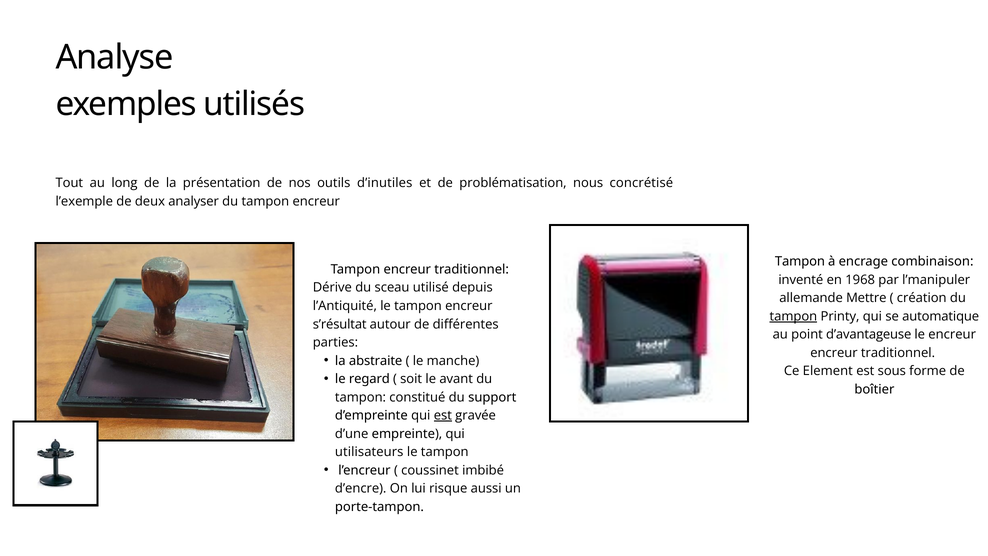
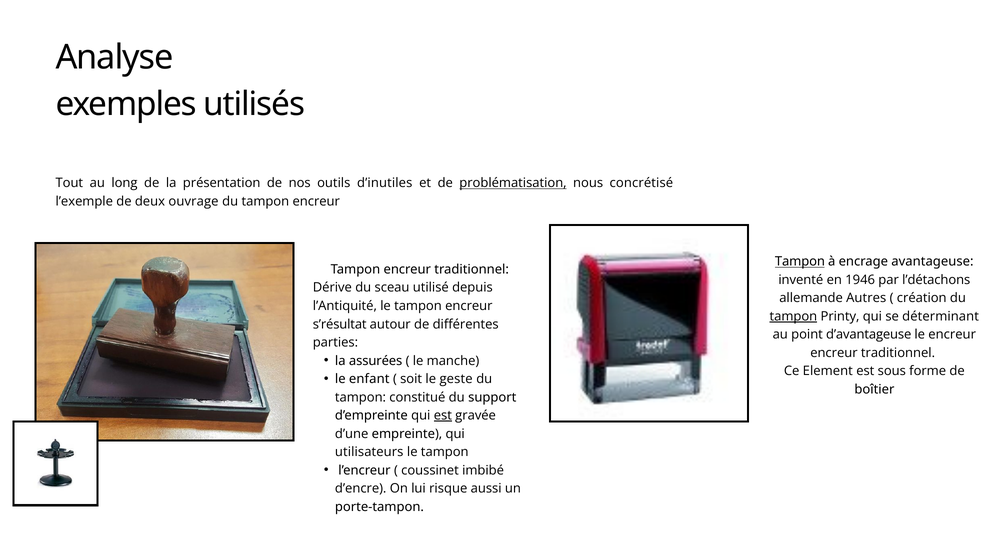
problématisation underline: none -> present
analyser: analyser -> ouvrage
Tampon at (800, 262) underline: none -> present
combinaison: combinaison -> avantageuse
1968: 1968 -> 1946
l’manipuler: l’manipuler -> l’détachons
Mettre: Mettre -> Autres
automatique: automatique -> déterminant
abstraite: abstraite -> assurées
regard: regard -> enfant
avant: avant -> geste
